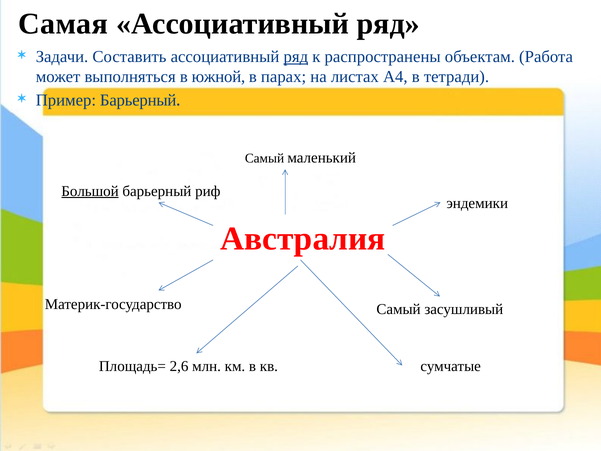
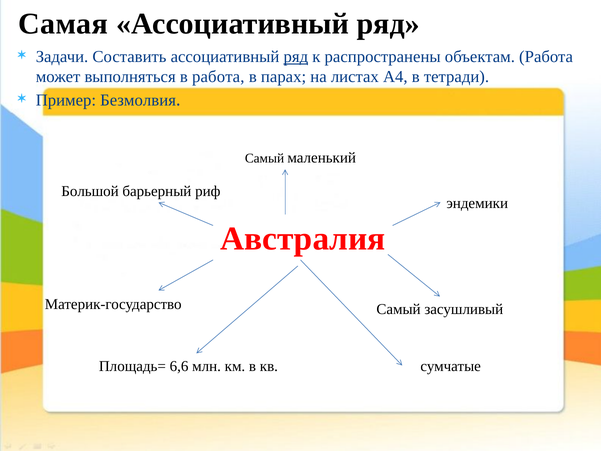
в южной: южной -> работа
Пример Барьерный: Барьерный -> Безмолвия
Большой underline: present -> none
2,6: 2,6 -> 6,6
